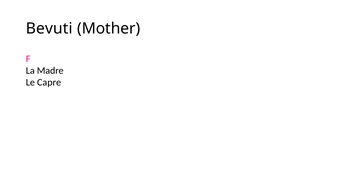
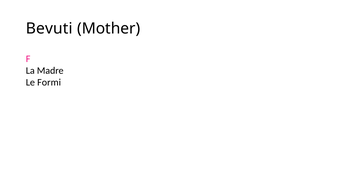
Capre: Capre -> Formi
